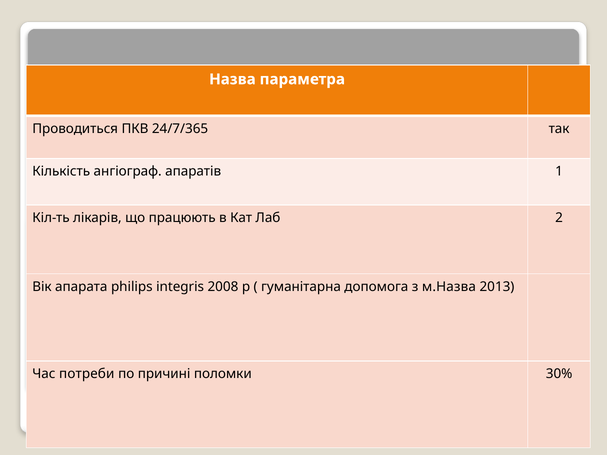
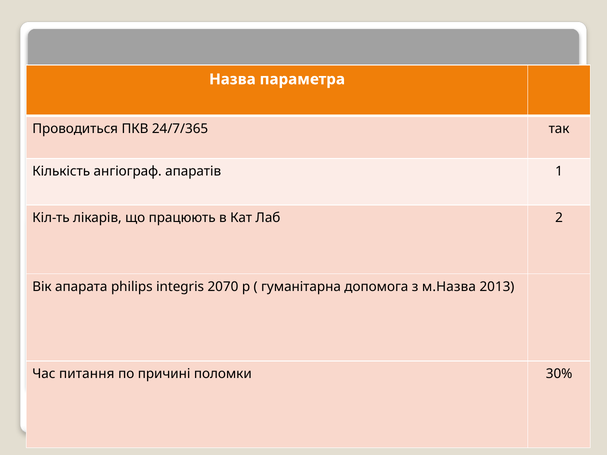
2008: 2008 -> 2070
потреби: потреби -> питання
